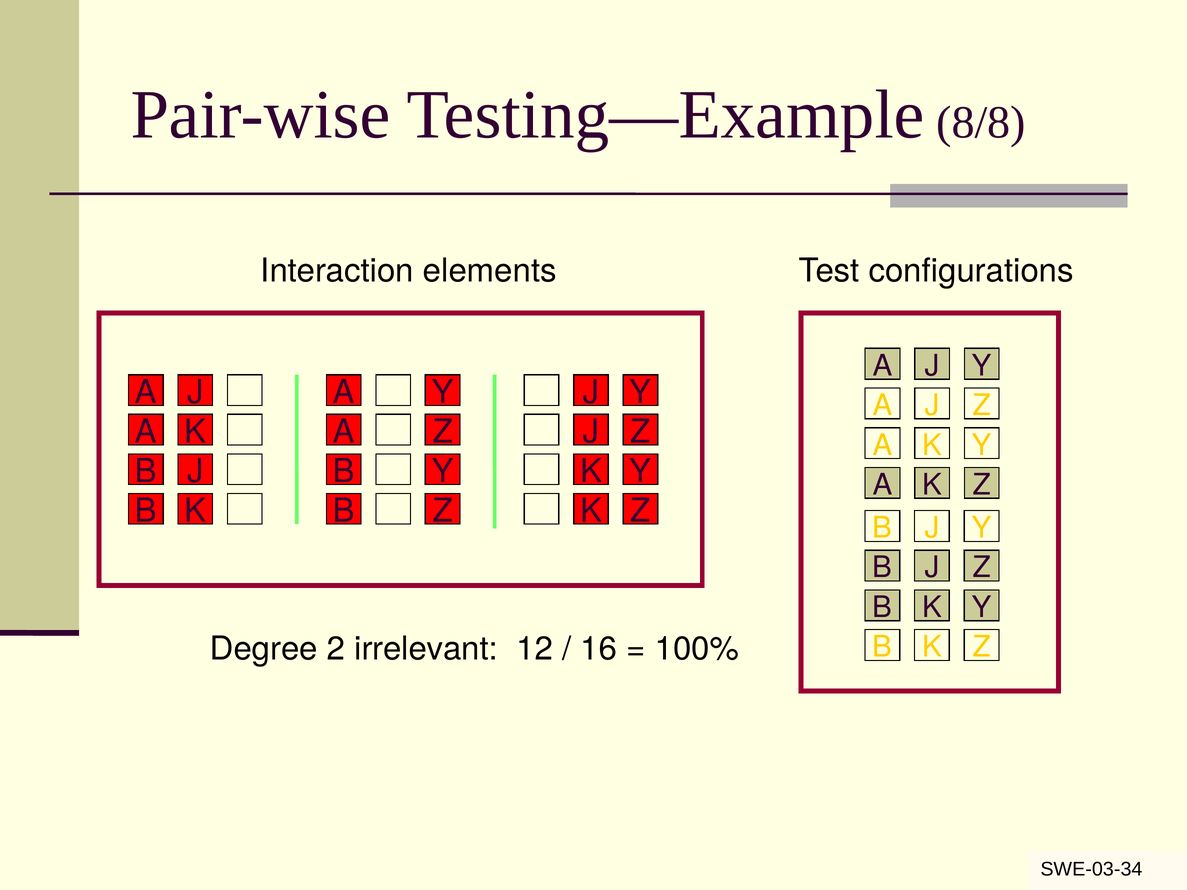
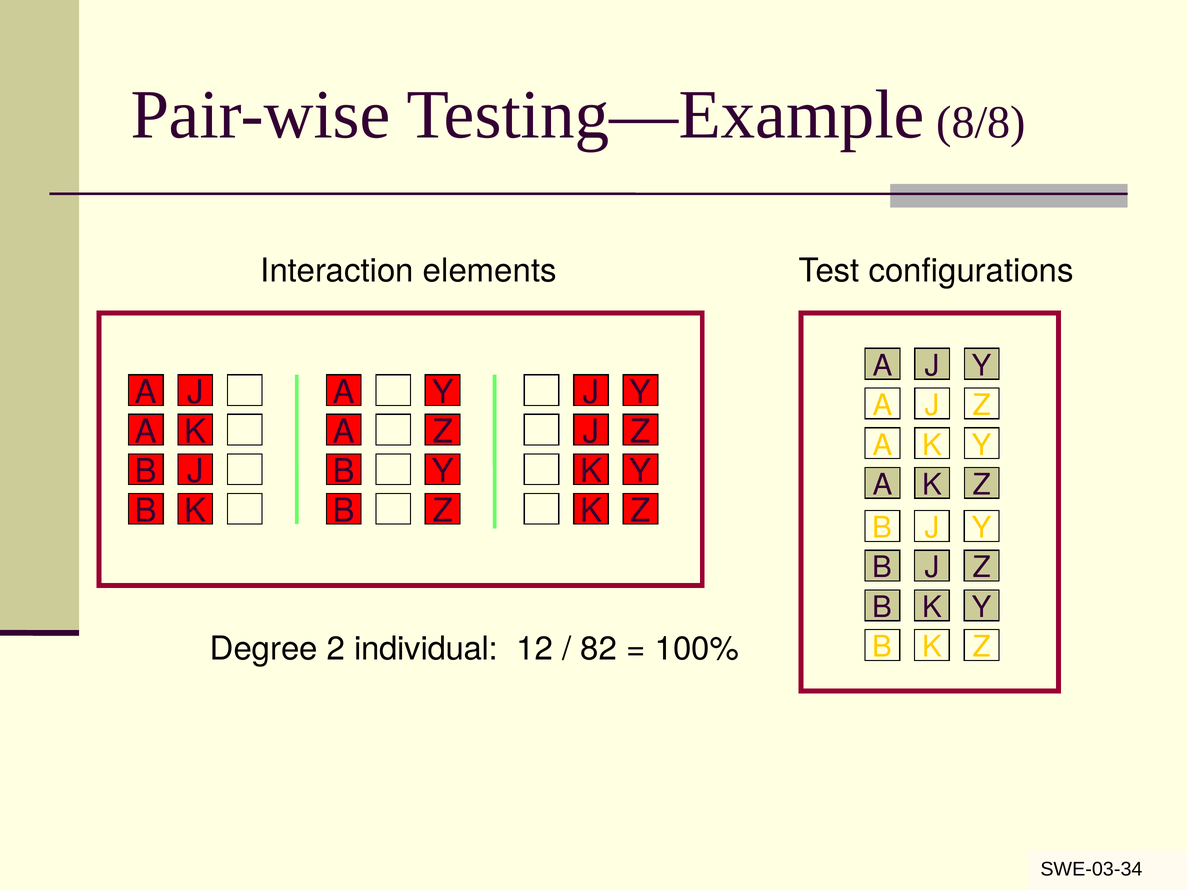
irrelevant: irrelevant -> individual
16: 16 -> 82
